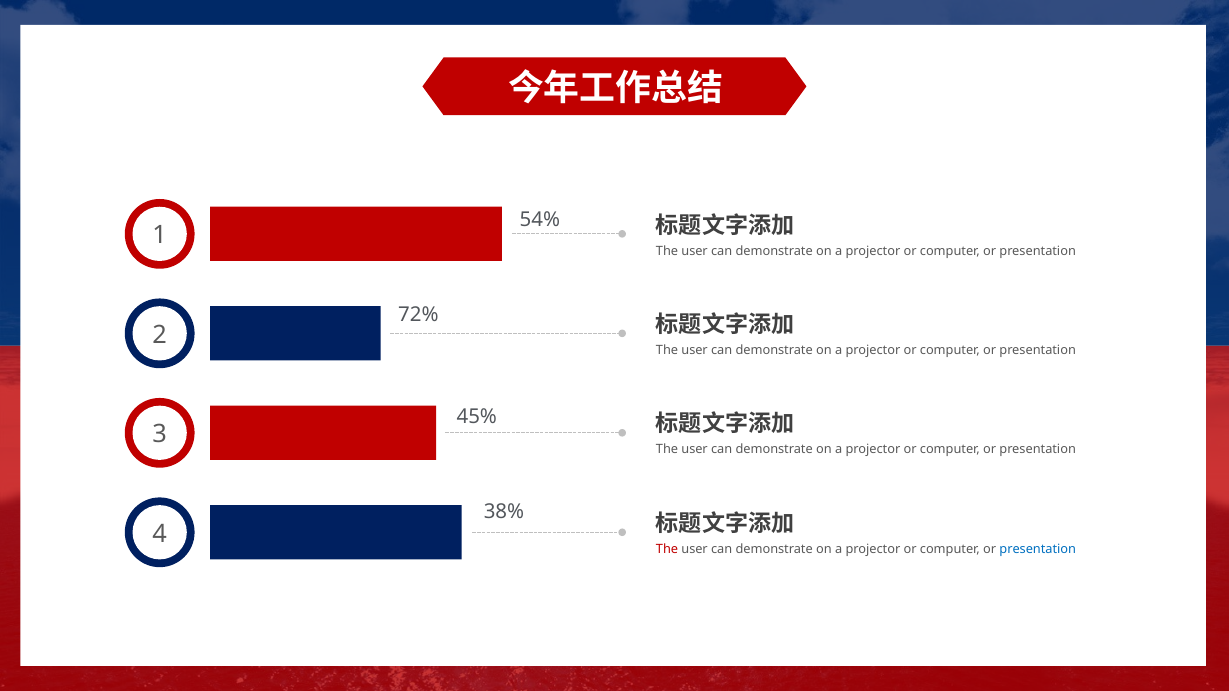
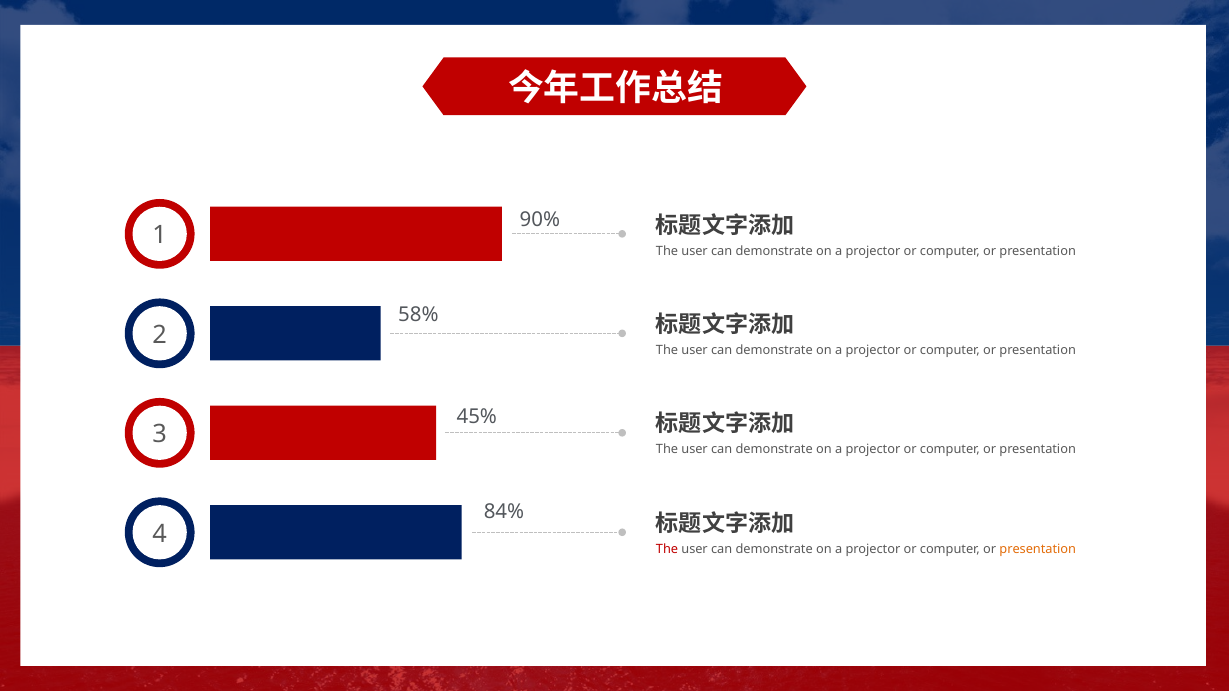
54%: 54% -> 90%
72%: 72% -> 58%
38%: 38% -> 84%
presentation at (1038, 549) colour: blue -> orange
